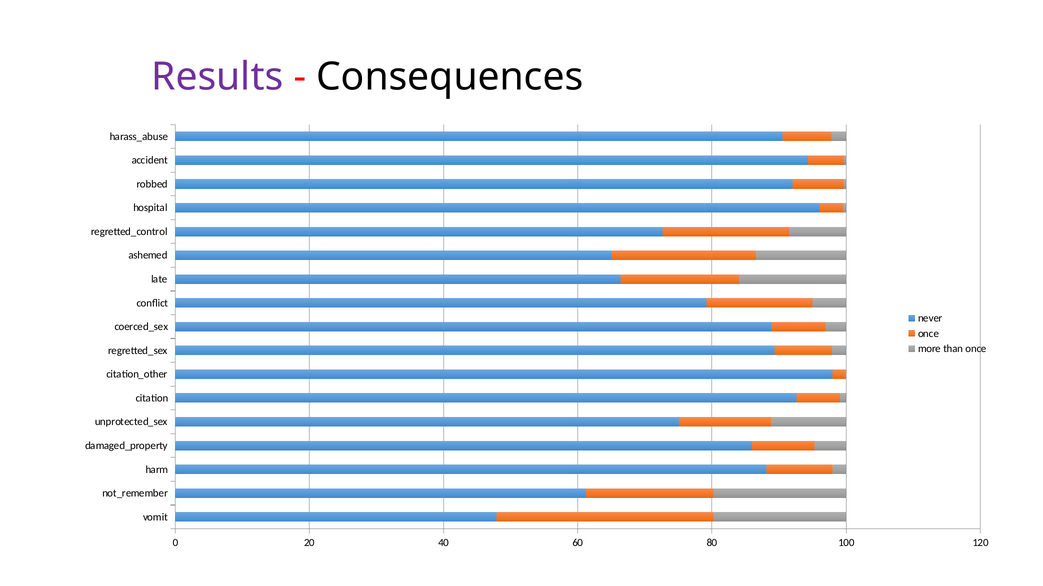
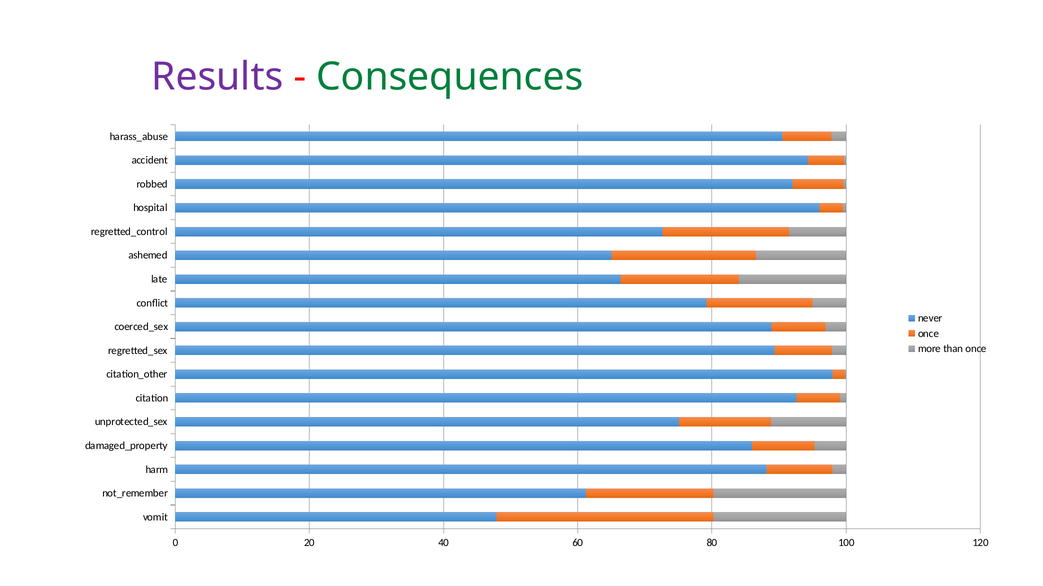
Consequences colour: black -> green
